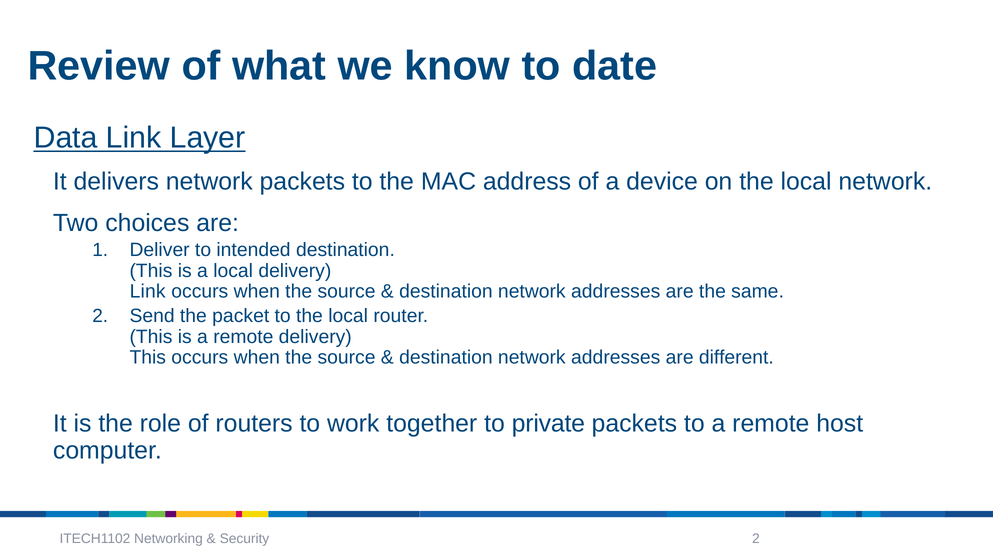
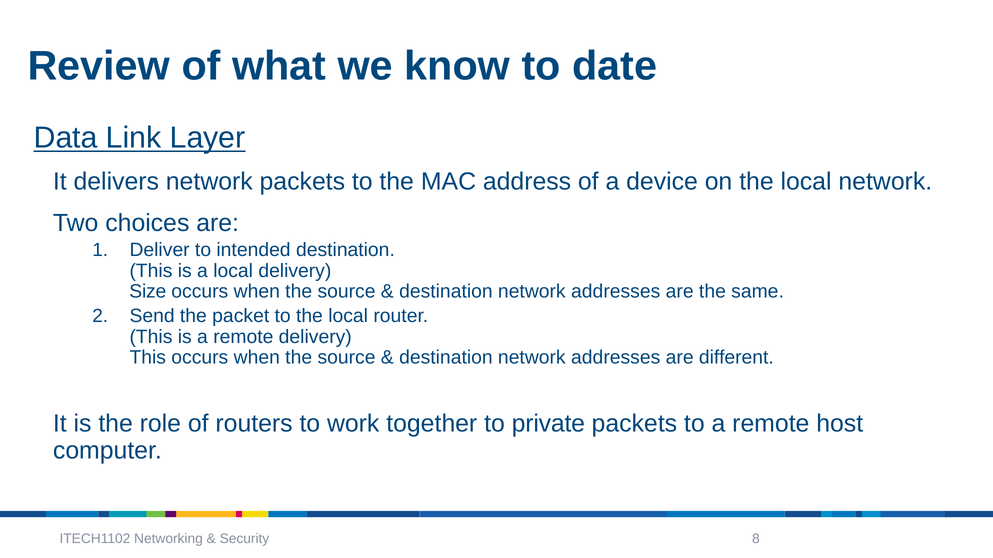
Link at (148, 292): Link -> Size
Security 2: 2 -> 8
